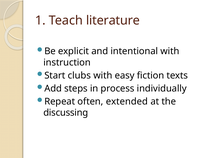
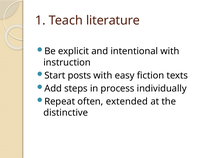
clubs: clubs -> posts
discussing: discussing -> distinctive
